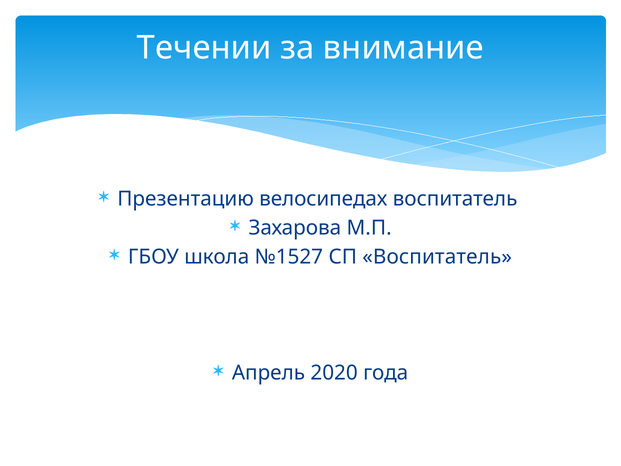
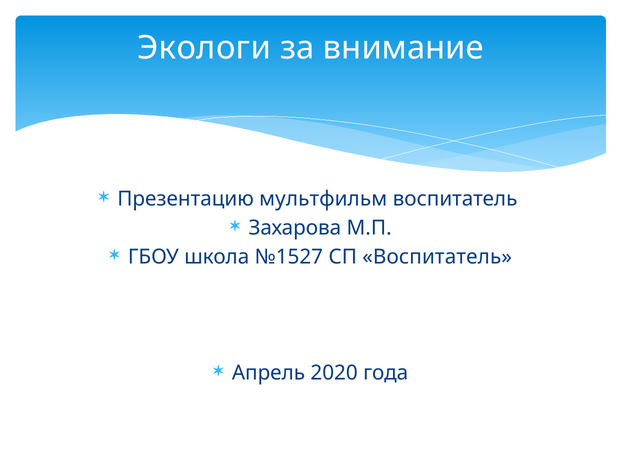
Течении: Течении -> Экологи
велосипедах: велосипедах -> мультфильм
